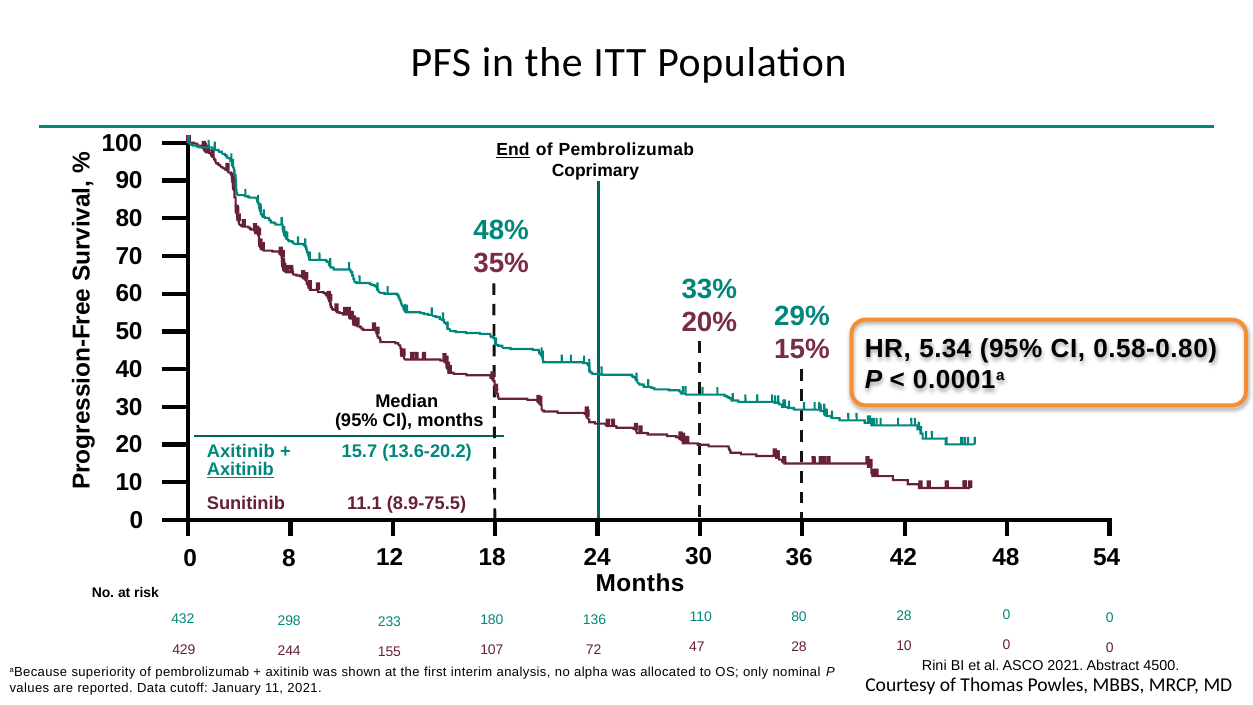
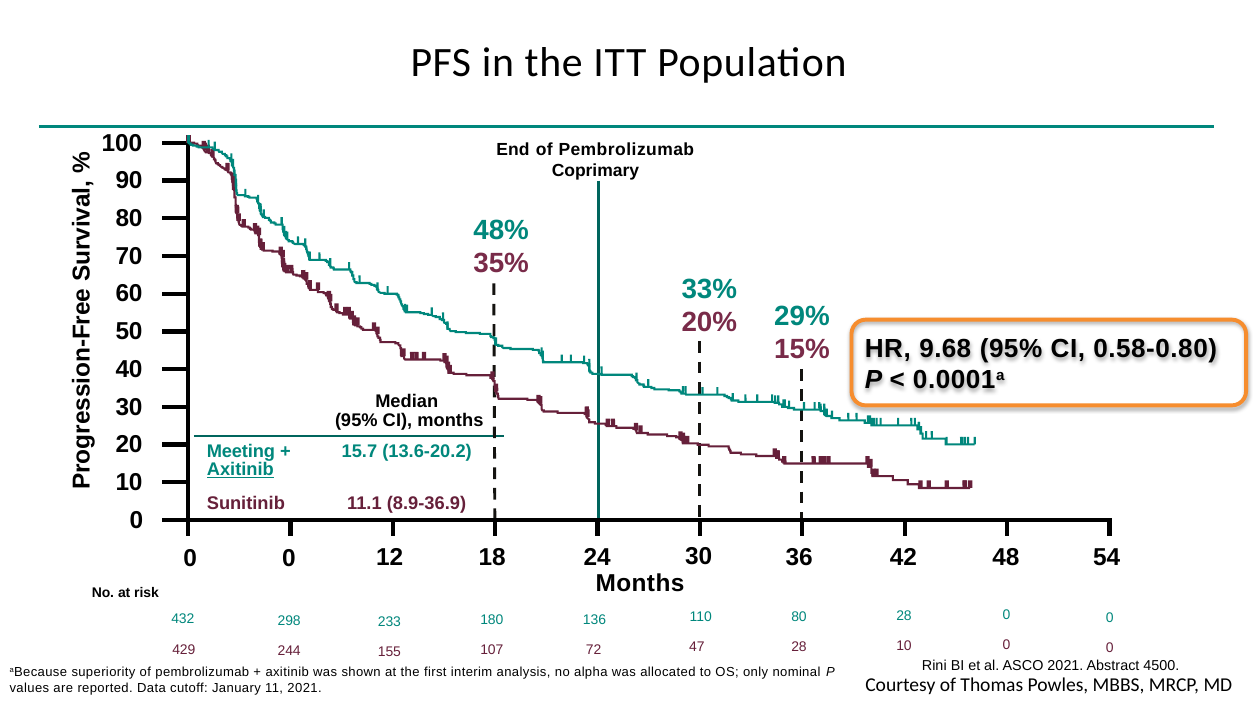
End underline: present -> none
5.34: 5.34 -> 9.68
Axitinib at (241, 451): Axitinib -> Meeting
8.9-75.5: 8.9-75.5 -> 8.9-36.9
8 at (289, 558): 8 -> 0
